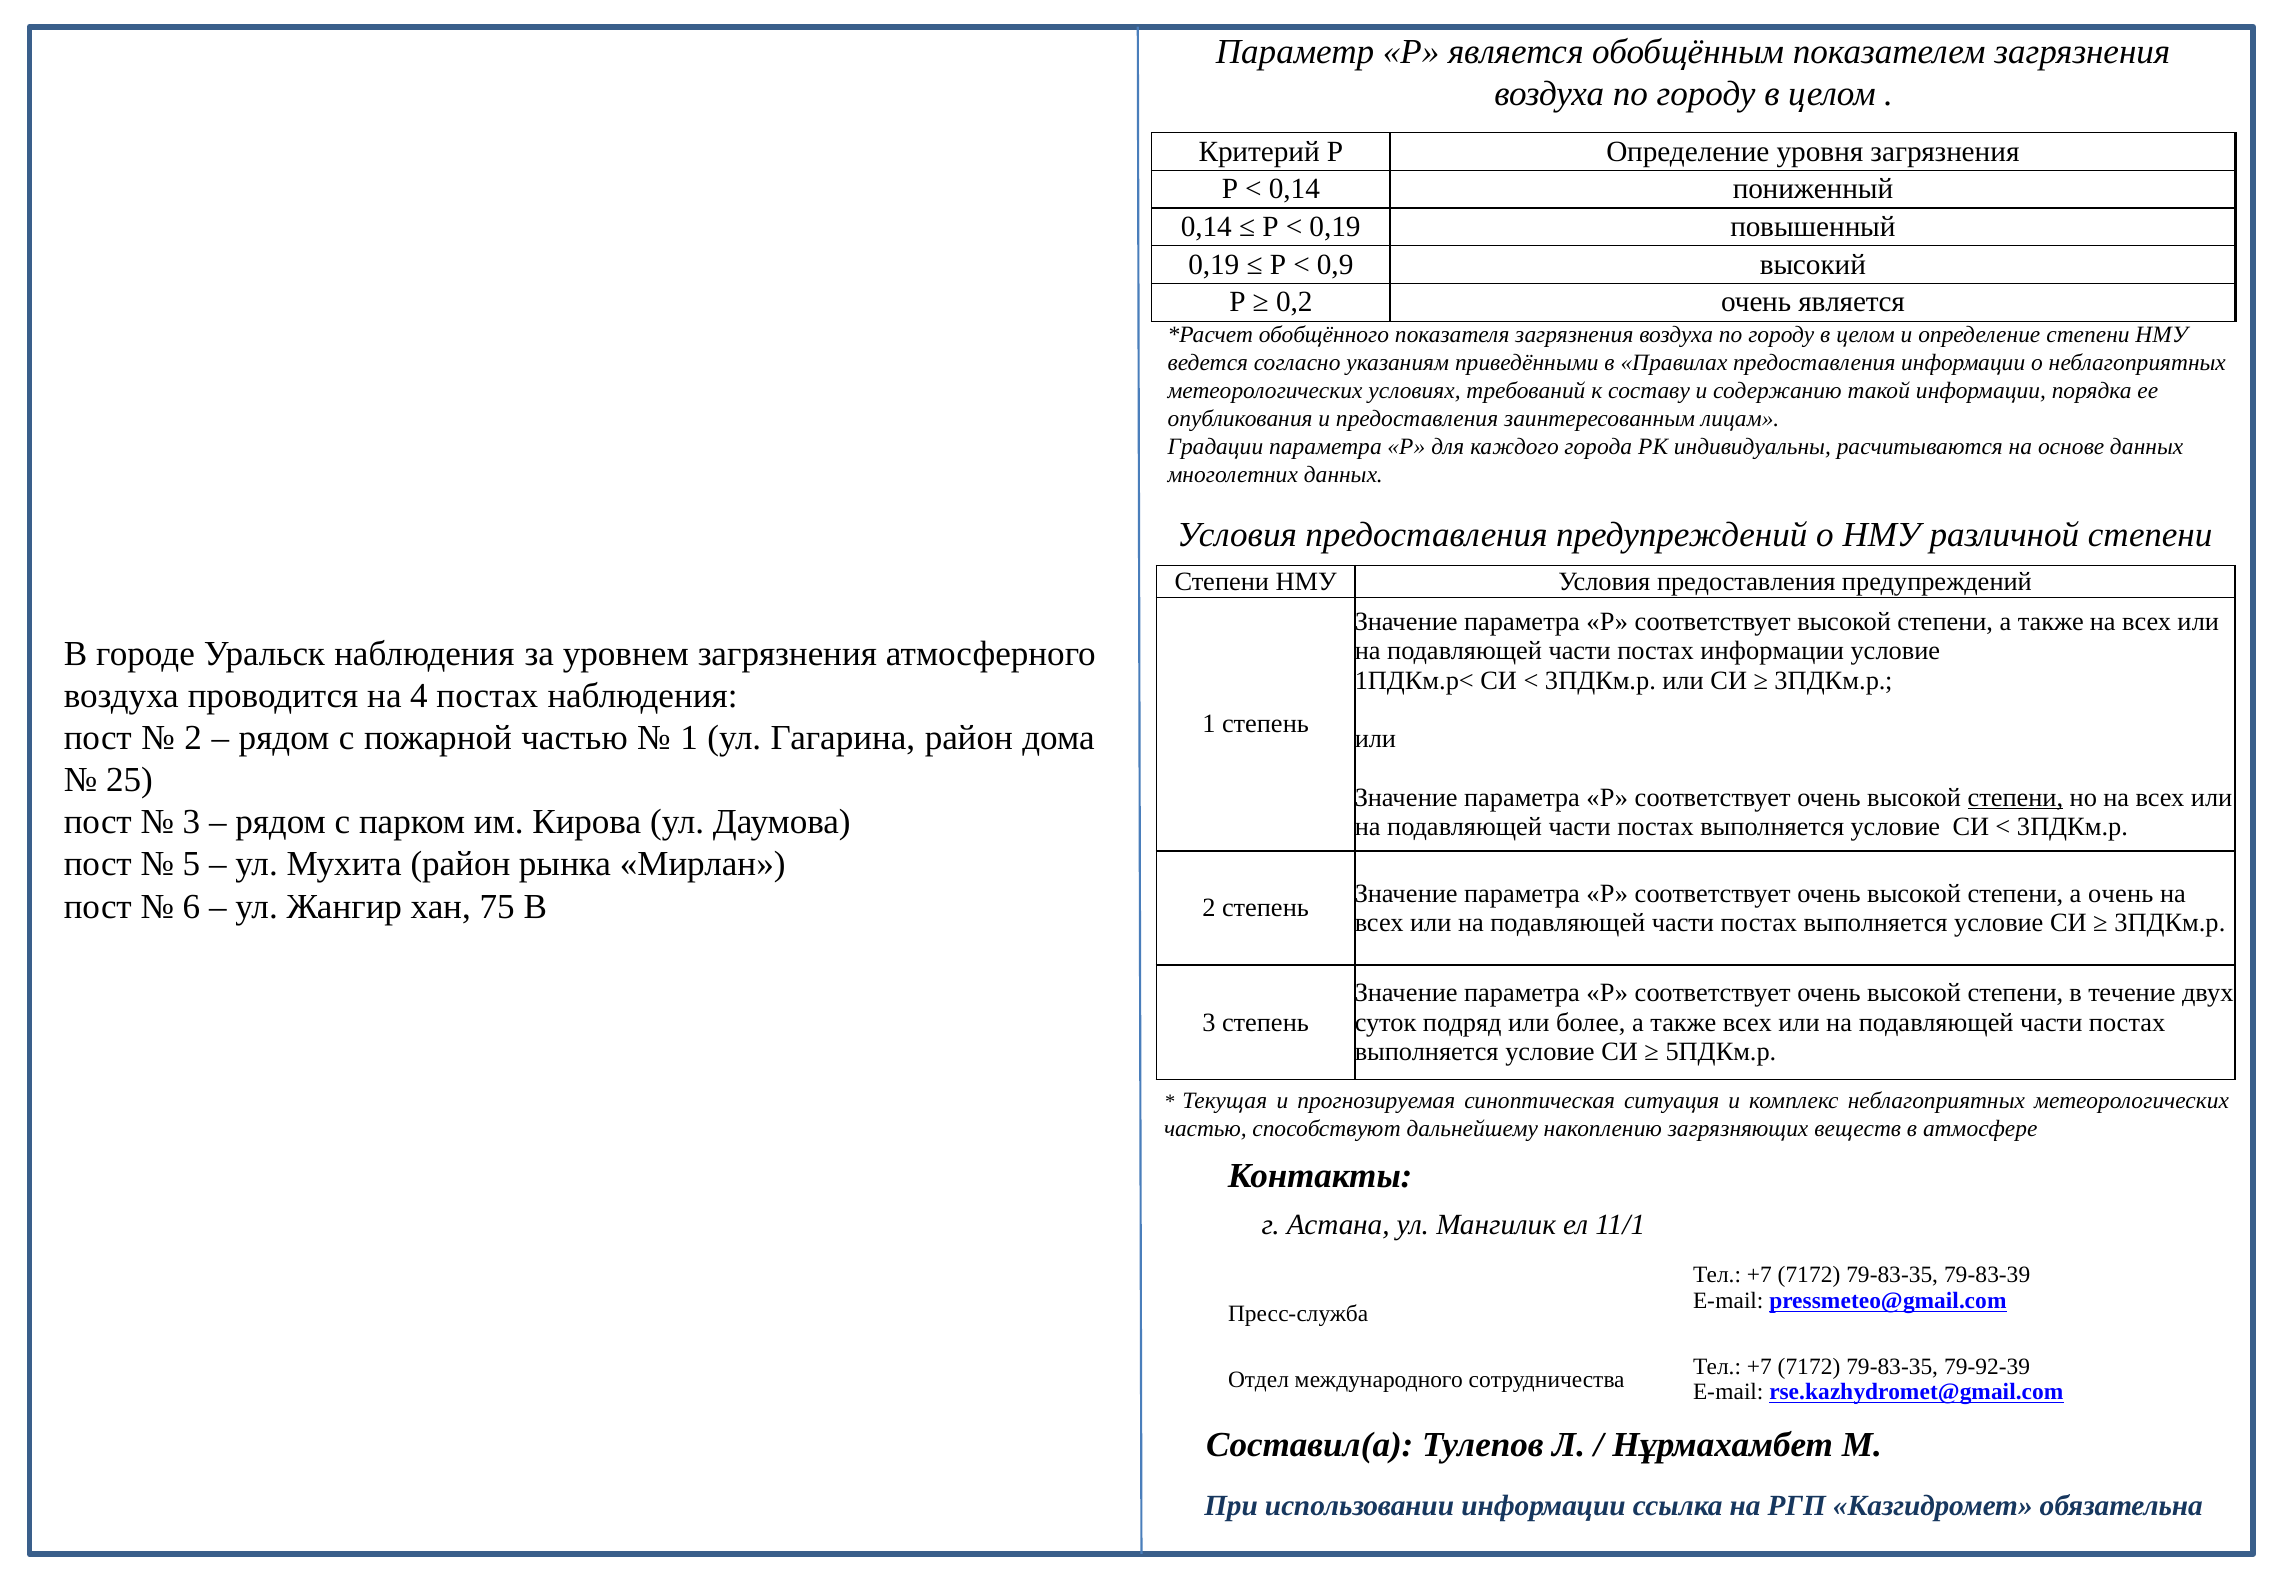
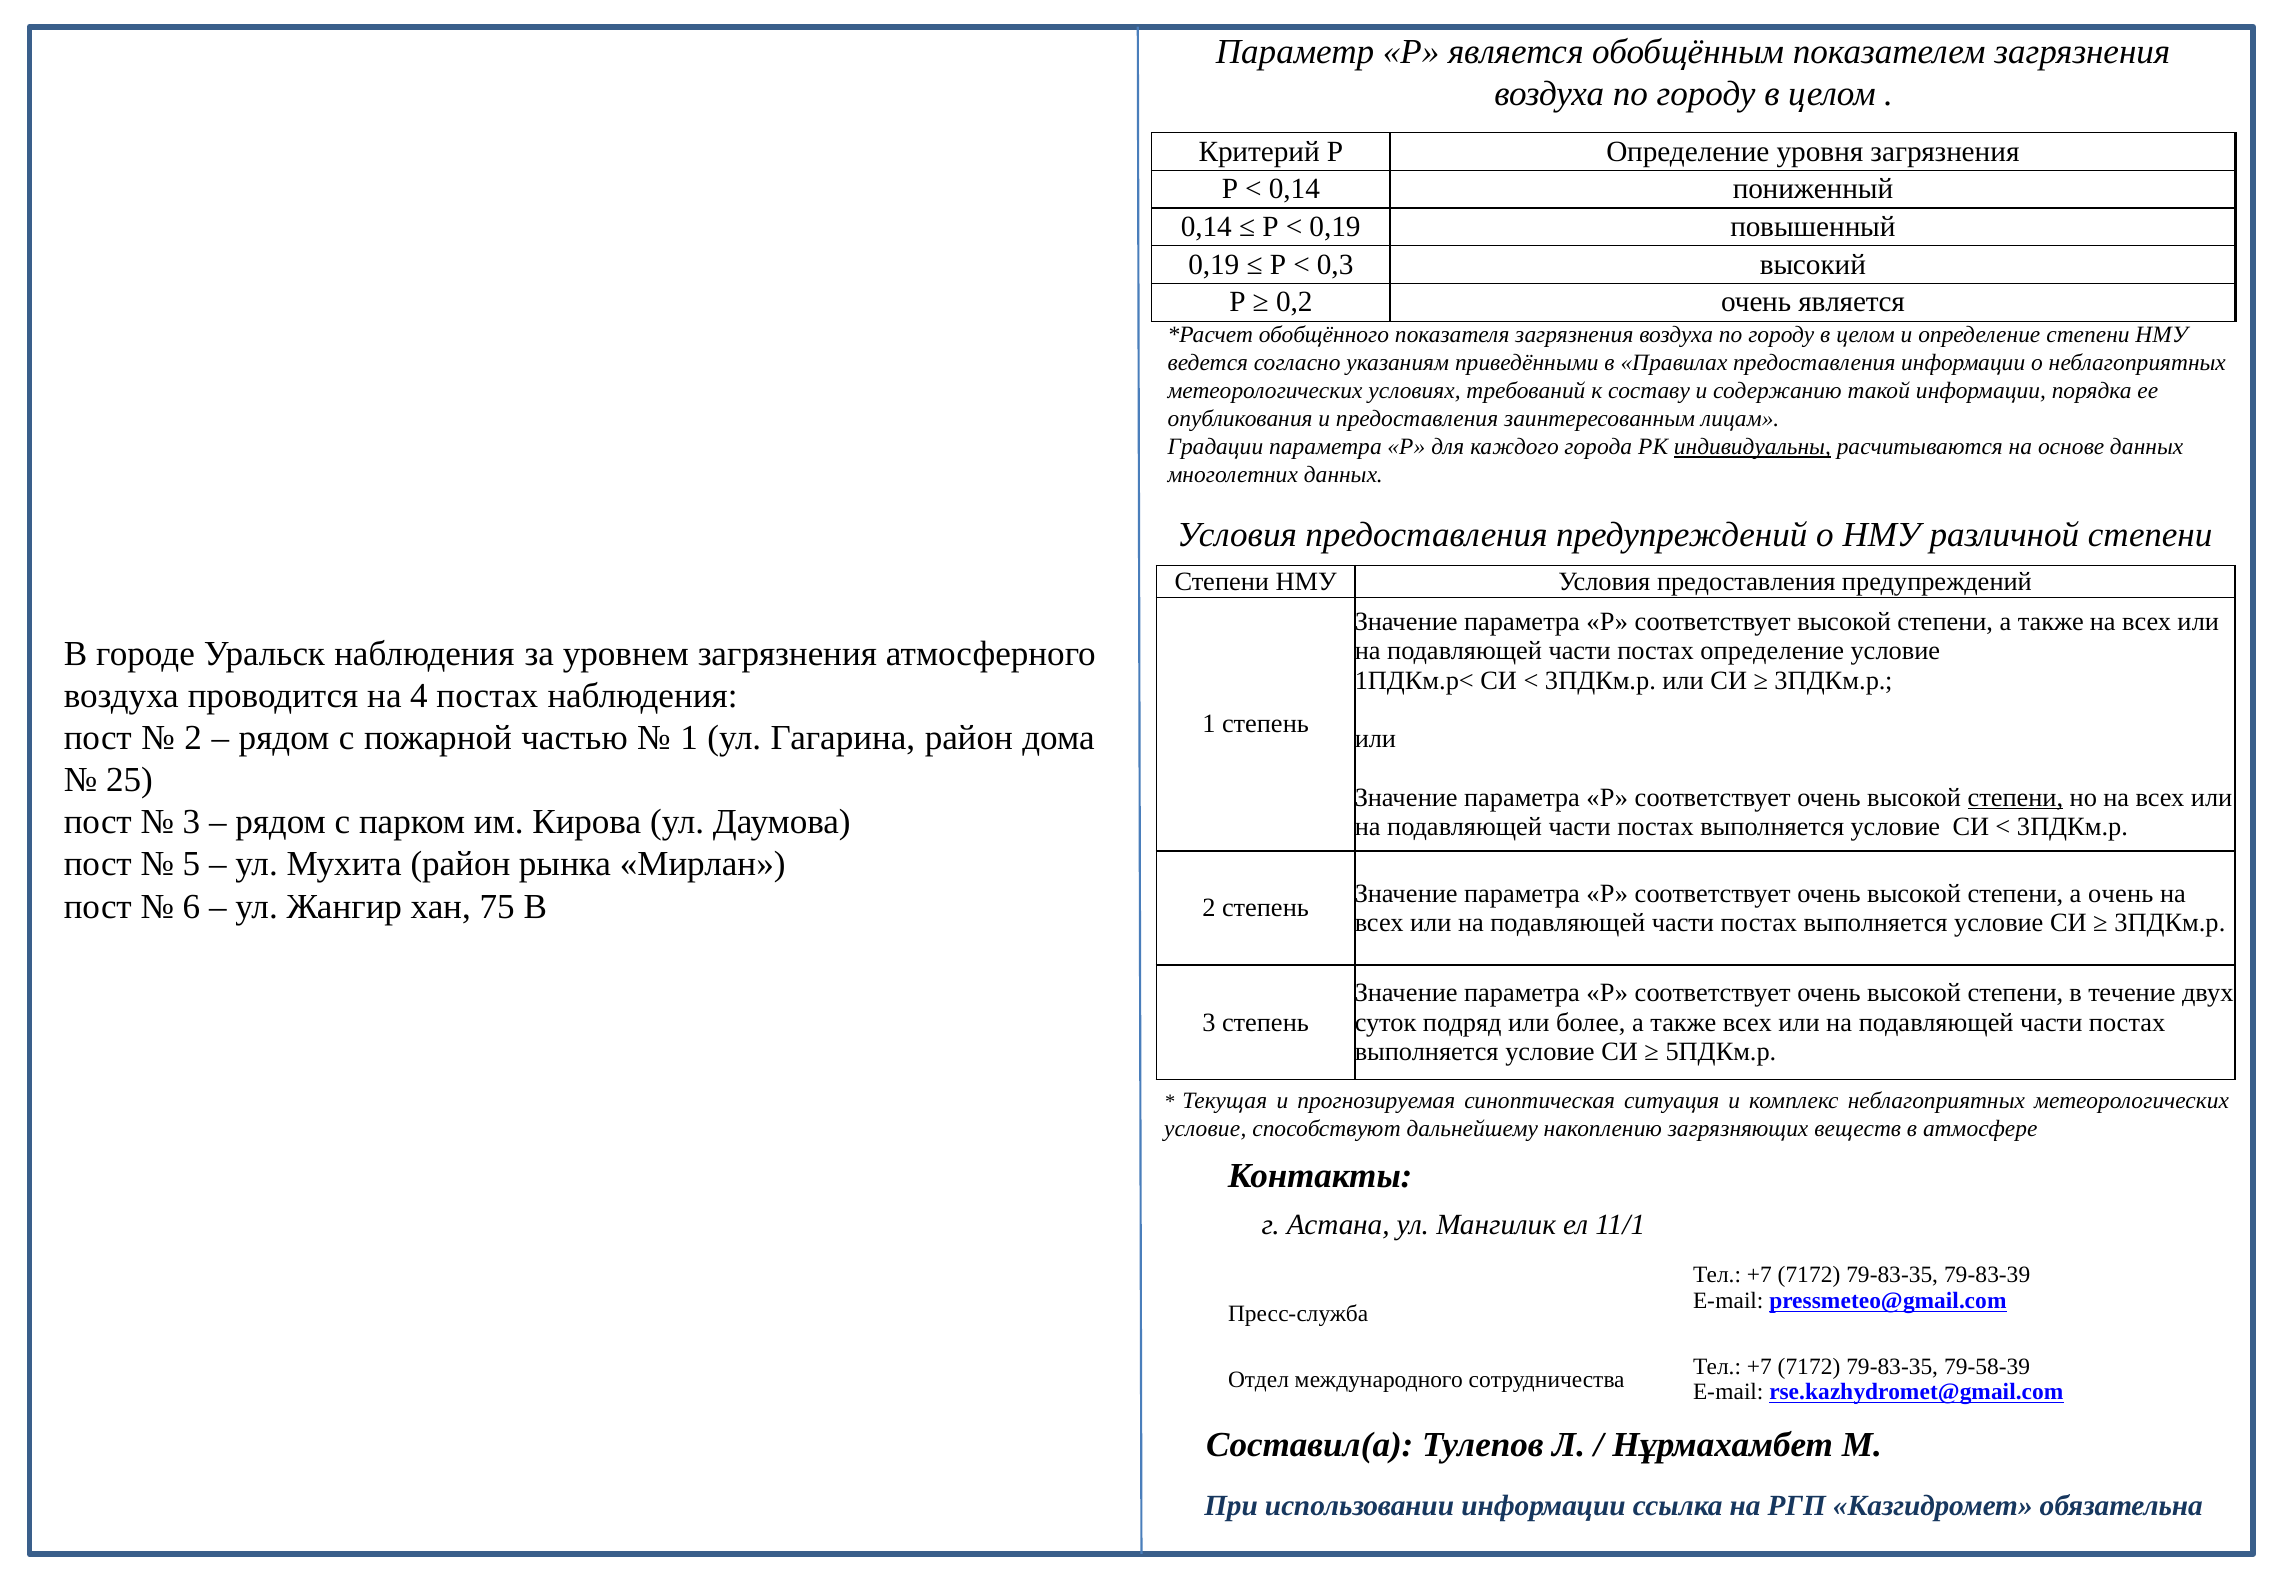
0,9: 0,9 -> 0,3
индивидуальны underline: none -> present
постах информации: информации -> определение
частью at (1205, 1129): частью -> условие
79-92-39: 79-92-39 -> 79-58-39
